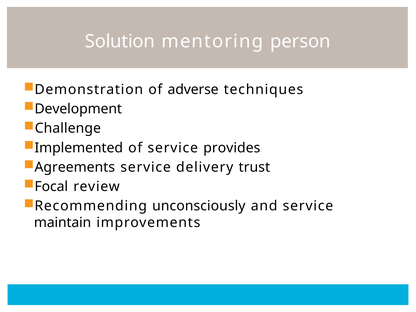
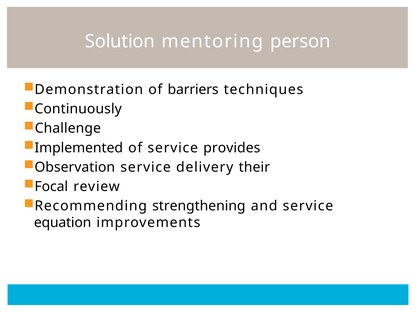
adverse: adverse -> barriers
Development: Development -> Continuously
Agreements: Agreements -> Observation
trust: trust -> their
unconsciously: unconsciously -> strengthening
maintain: maintain -> equation
